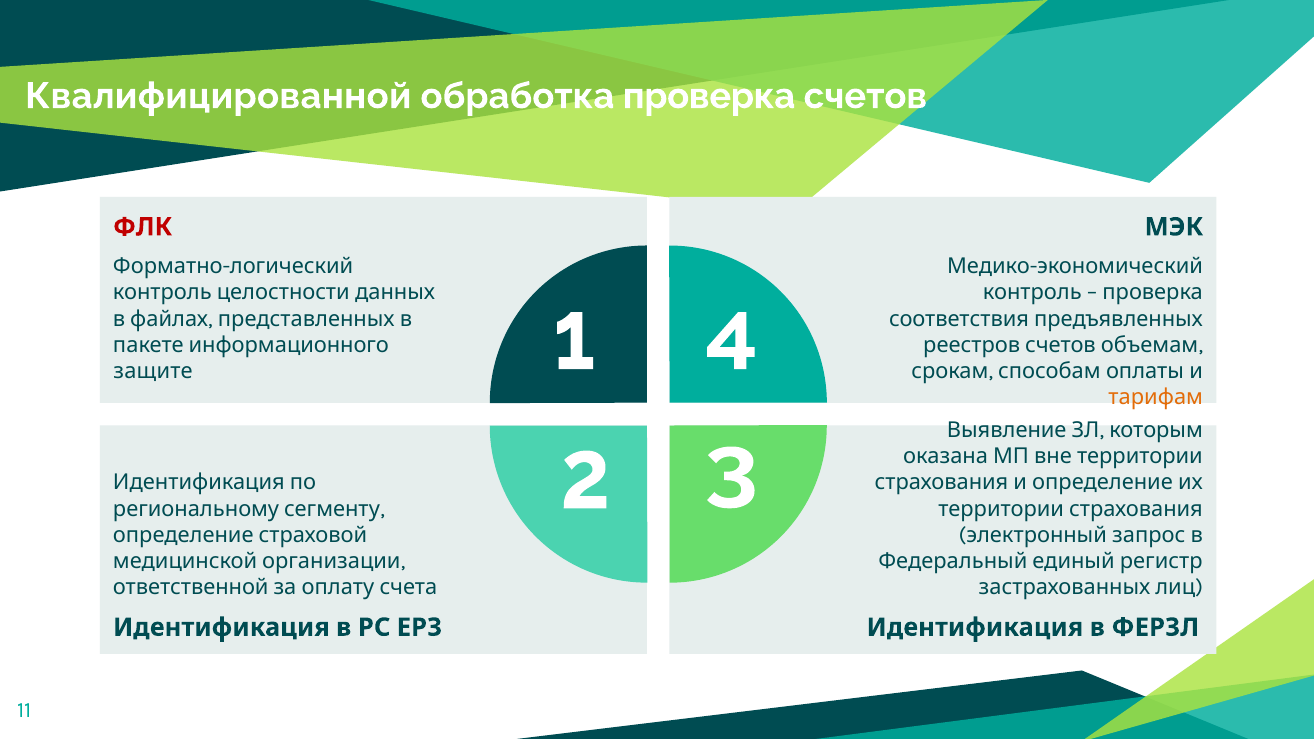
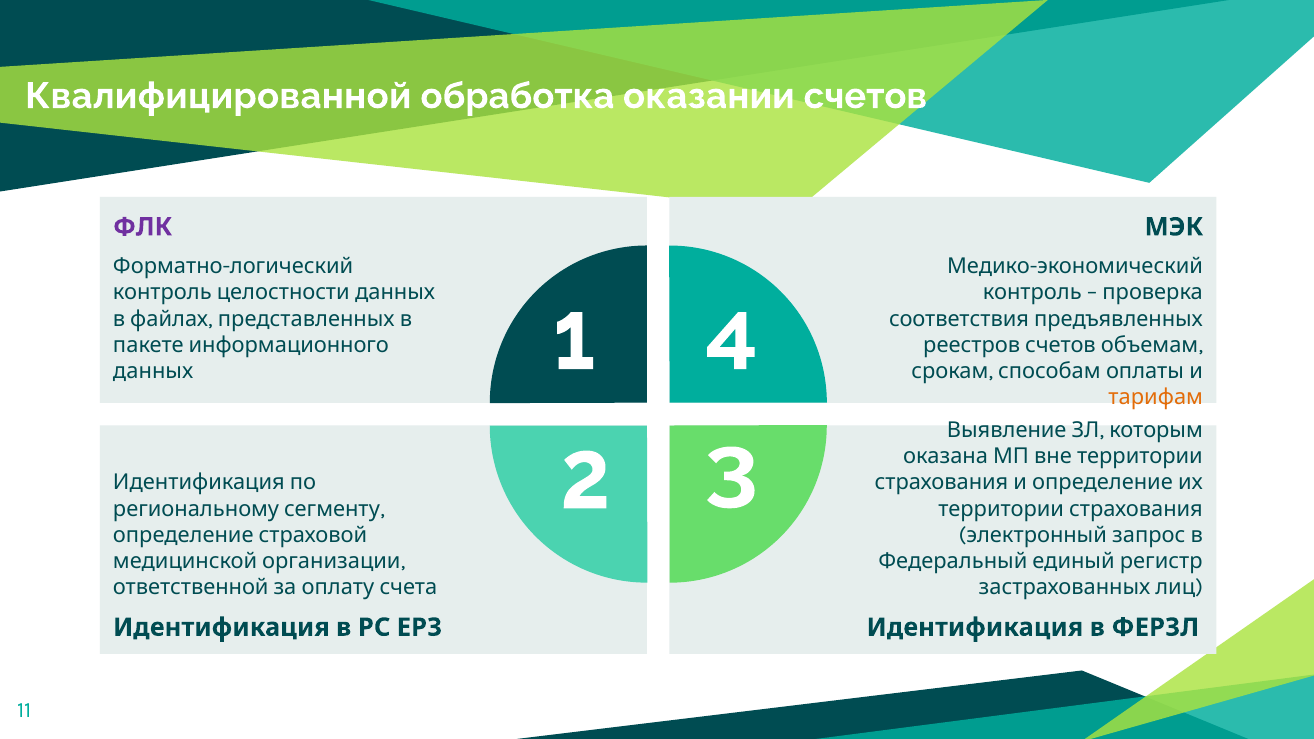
обработка проверка: проверка -> оказании
ФЛК colour: red -> purple
защите: защите -> данных
